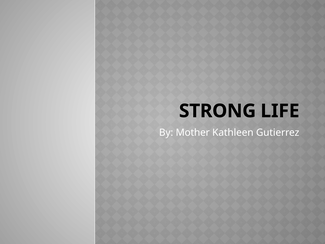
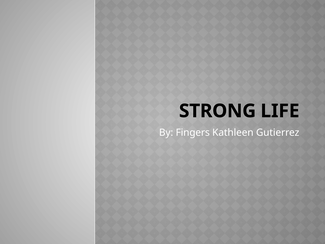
Mother: Mother -> Fingers
